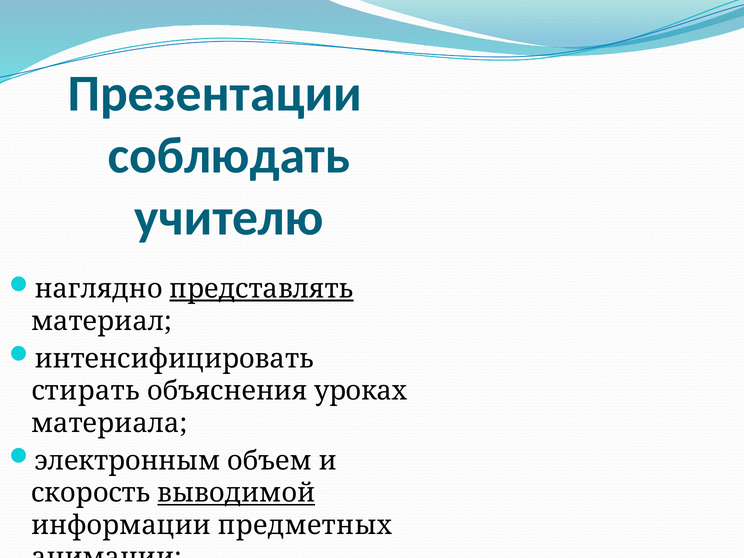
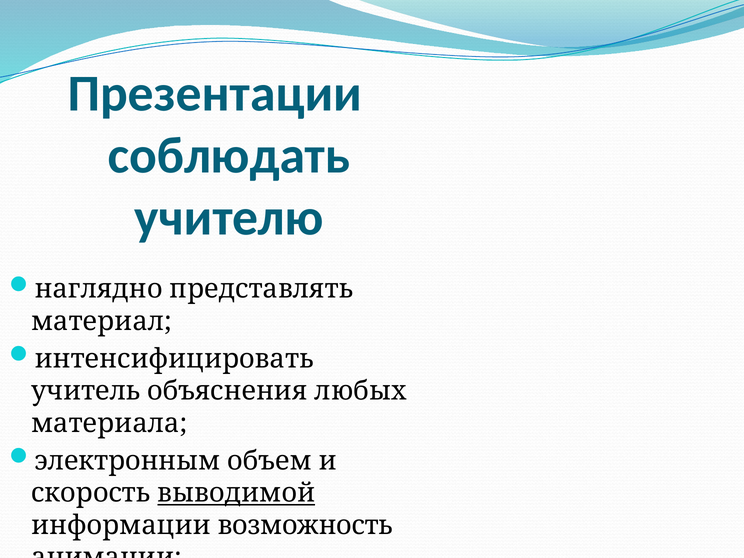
представлять underline: present -> none
стирать: стирать -> учитель
уроках: уроках -> любых
предметных: предметных -> возможность
